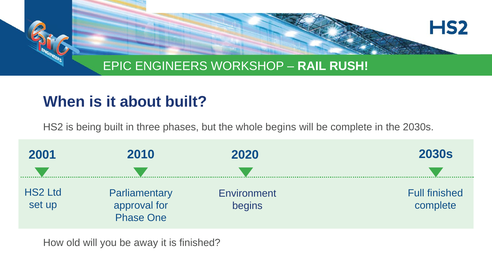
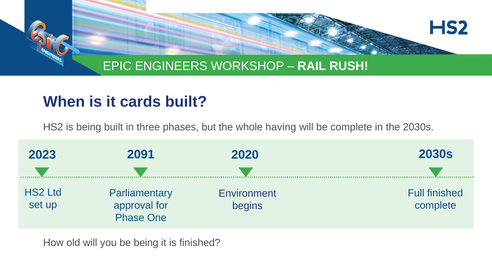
about: about -> cards
whole begins: begins -> having
2010: 2010 -> 2091
2001: 2001 -> 2023
be away: away -> being
